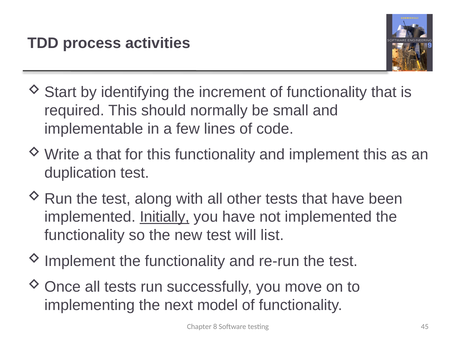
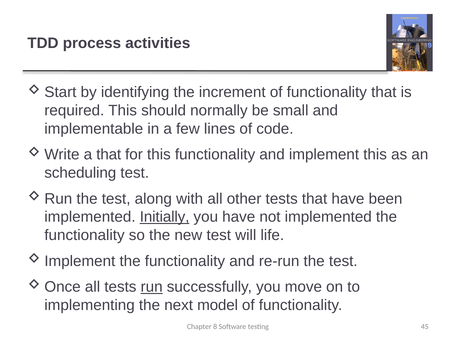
duplication: duplication -> scheduling
list: list -> life
run underline: none -> present
